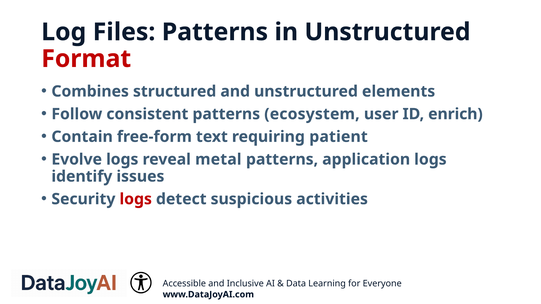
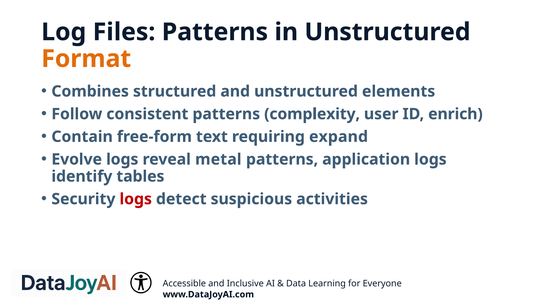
Format colour: red -> orange
ecosystem: ecosystem -> complexity
patient: patient -> expand
issues: issues -> tables
